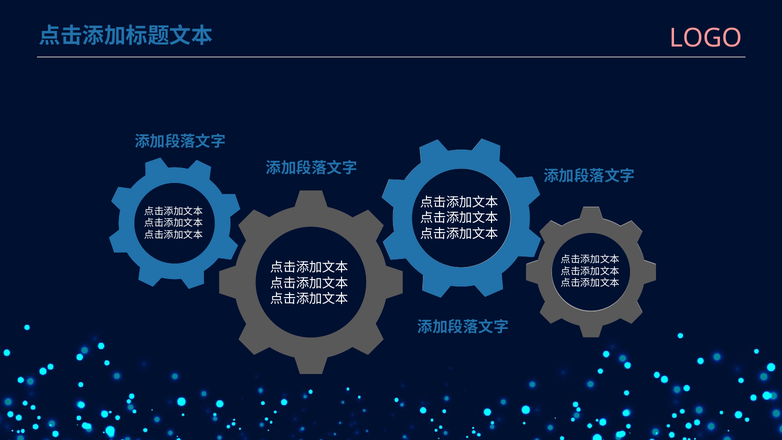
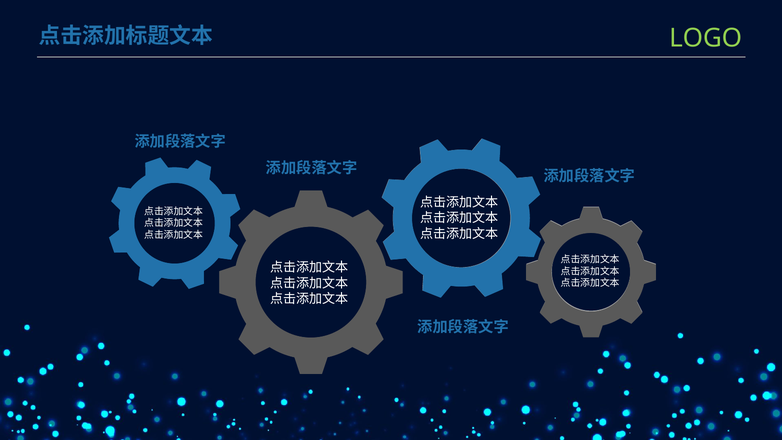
LOGO colour: pink -> light green
